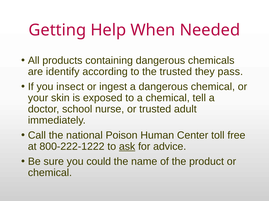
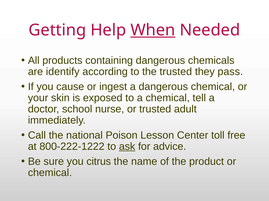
When underline: none -> present
insect: insect -> cause
Human: Human -> Lesson
could: could -> citrus
